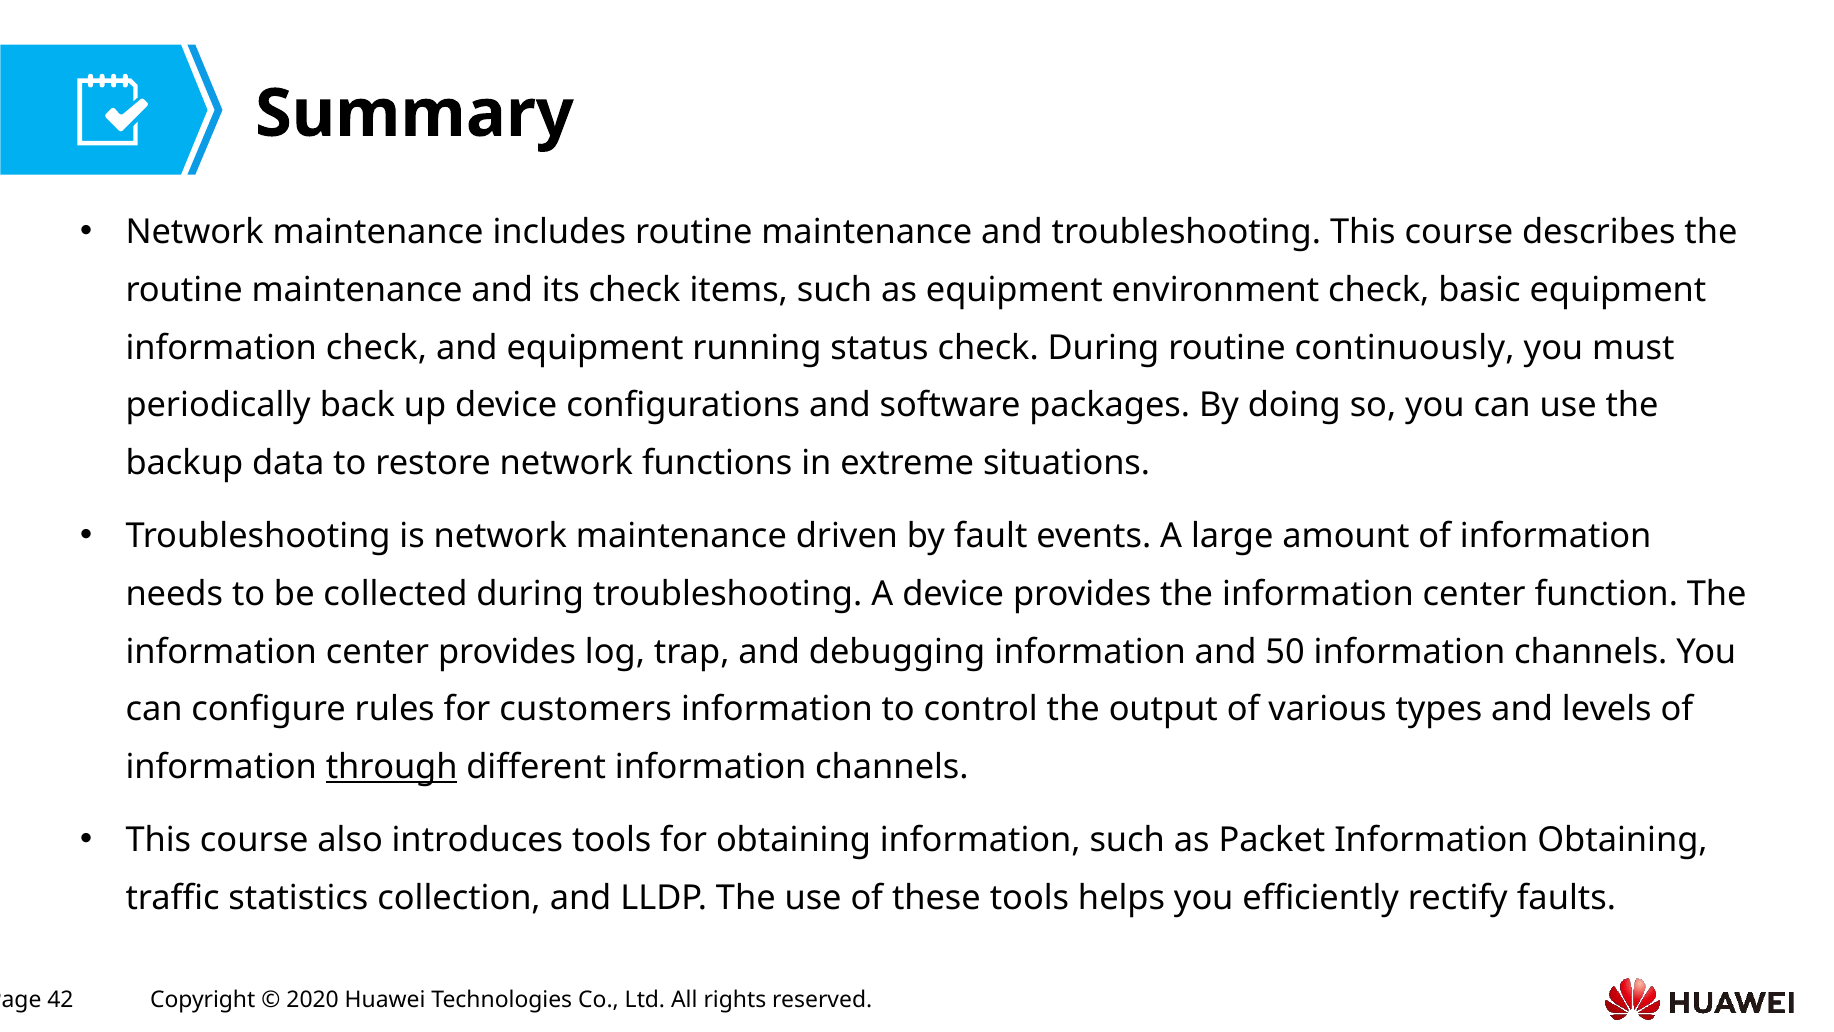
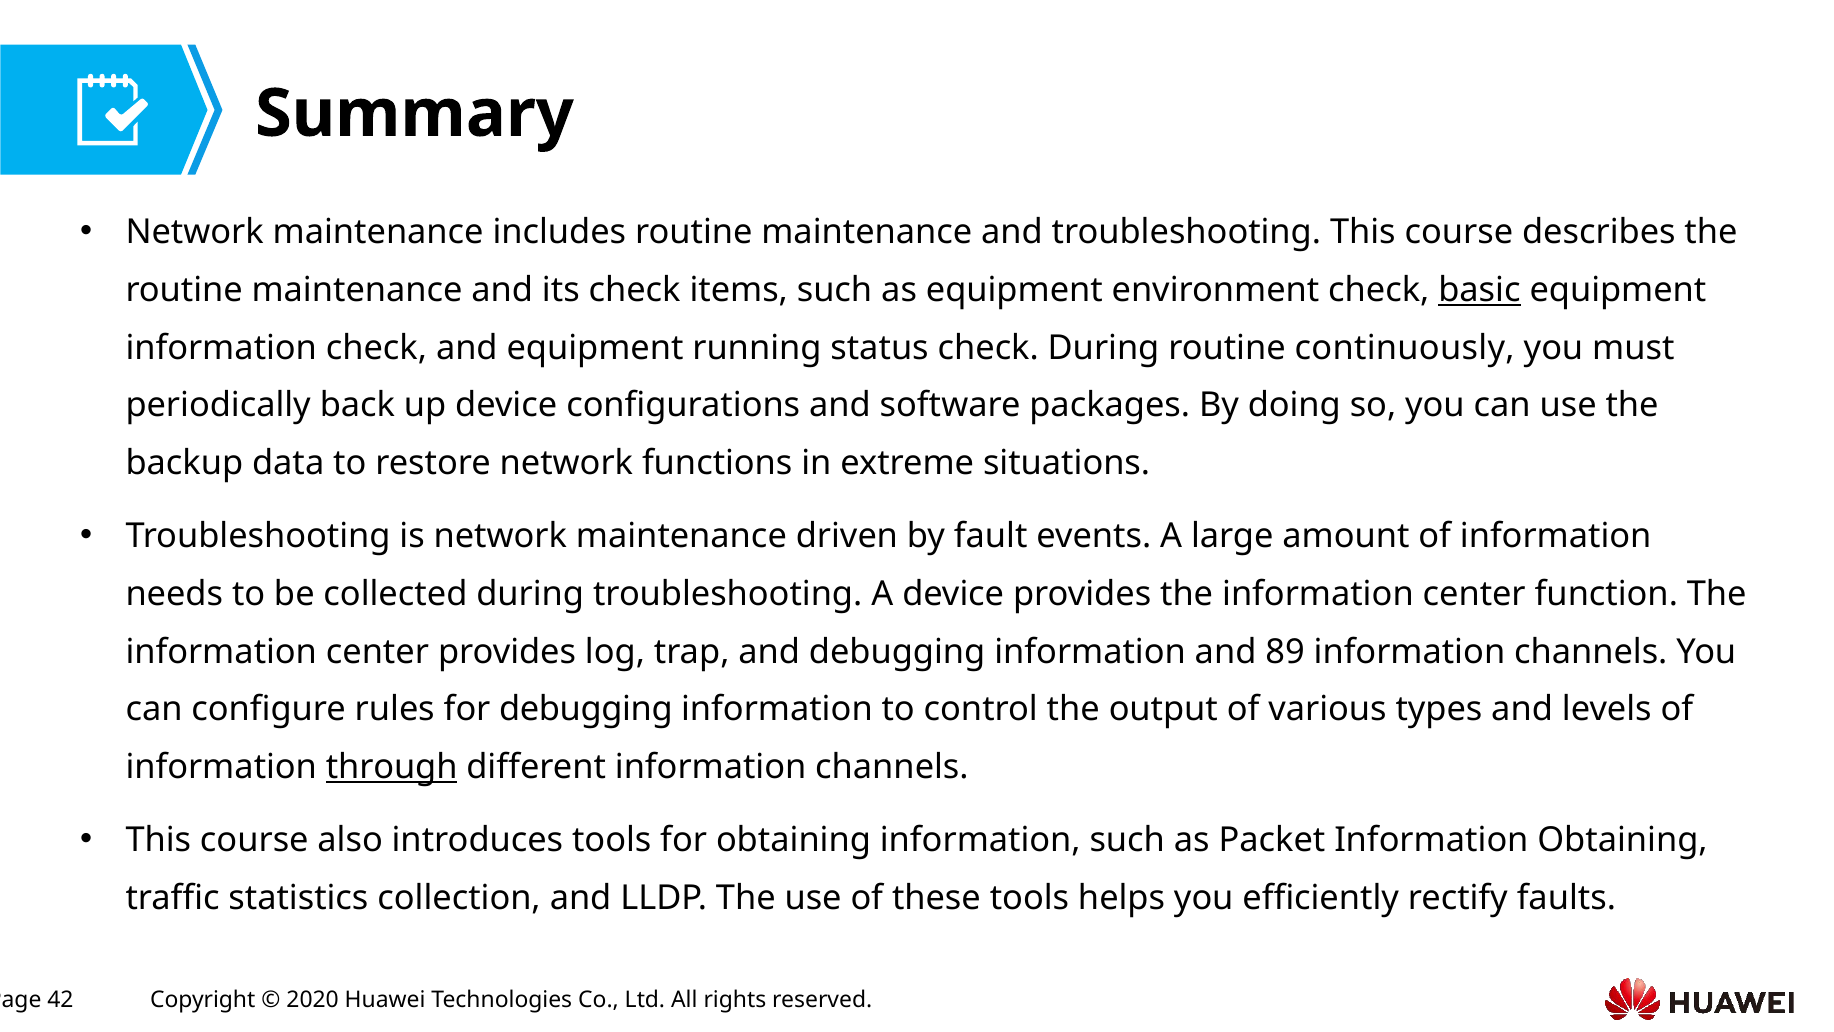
basic underline: none -> present
50: 50 -> 89
for customers: customers -> debugging
